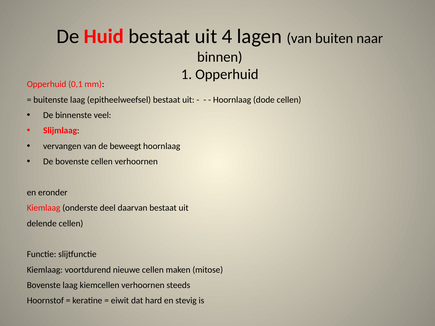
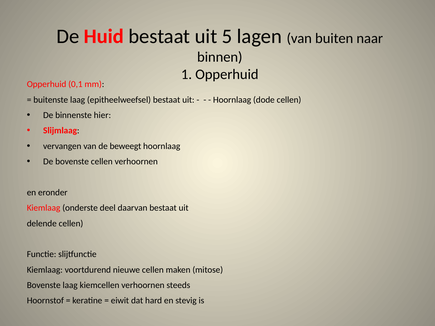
4: 4 -> 5
veel: veel -> hier
